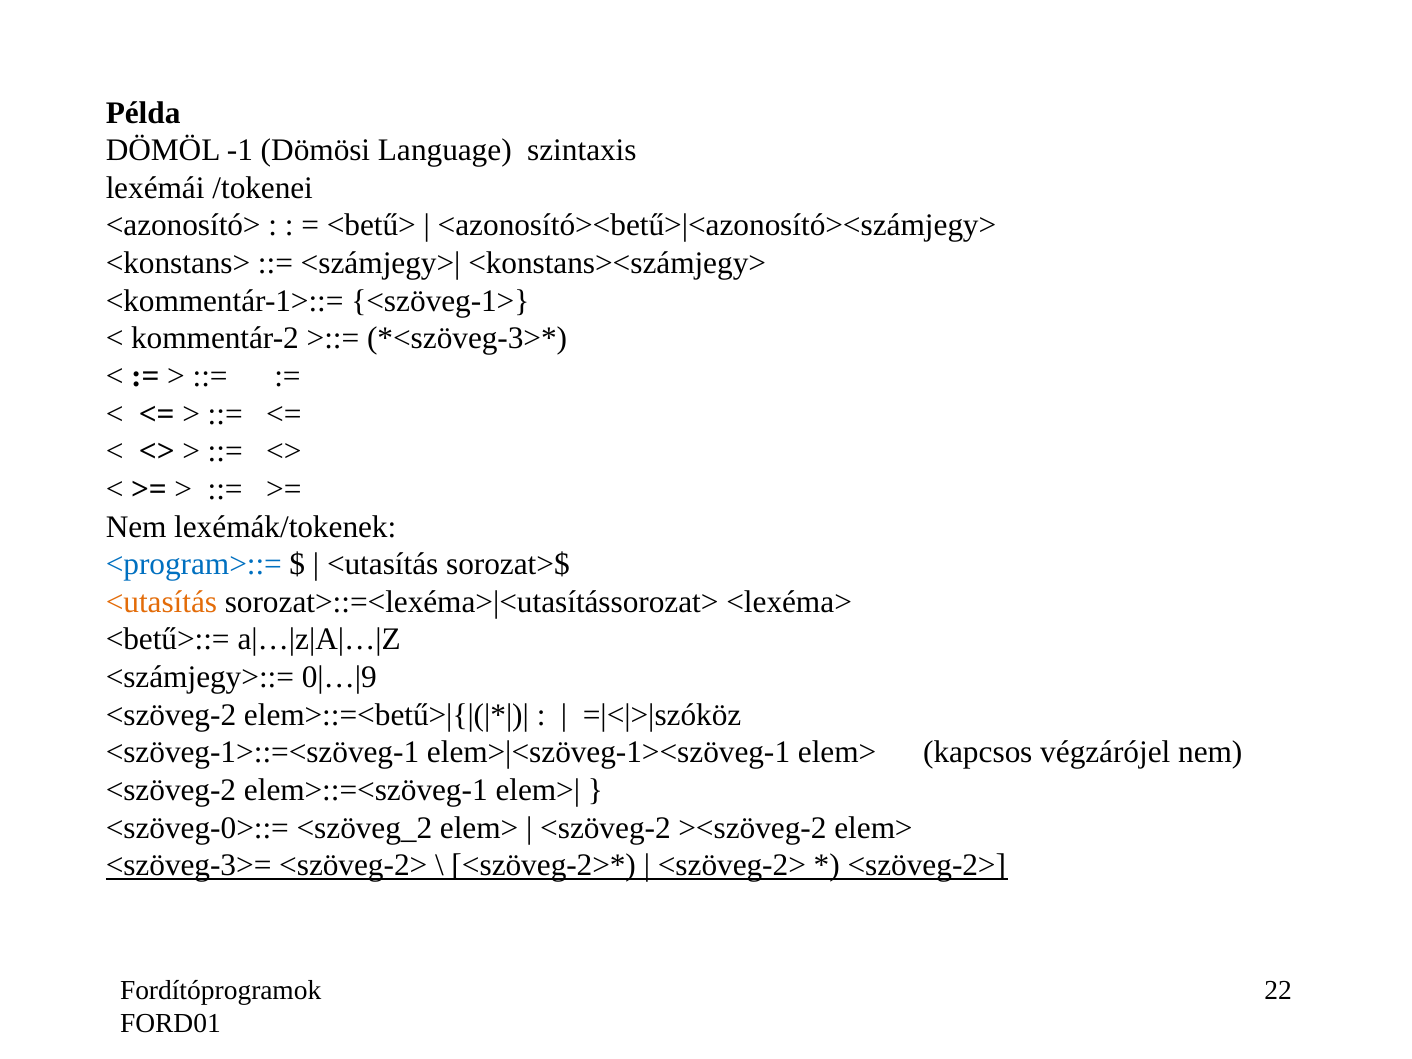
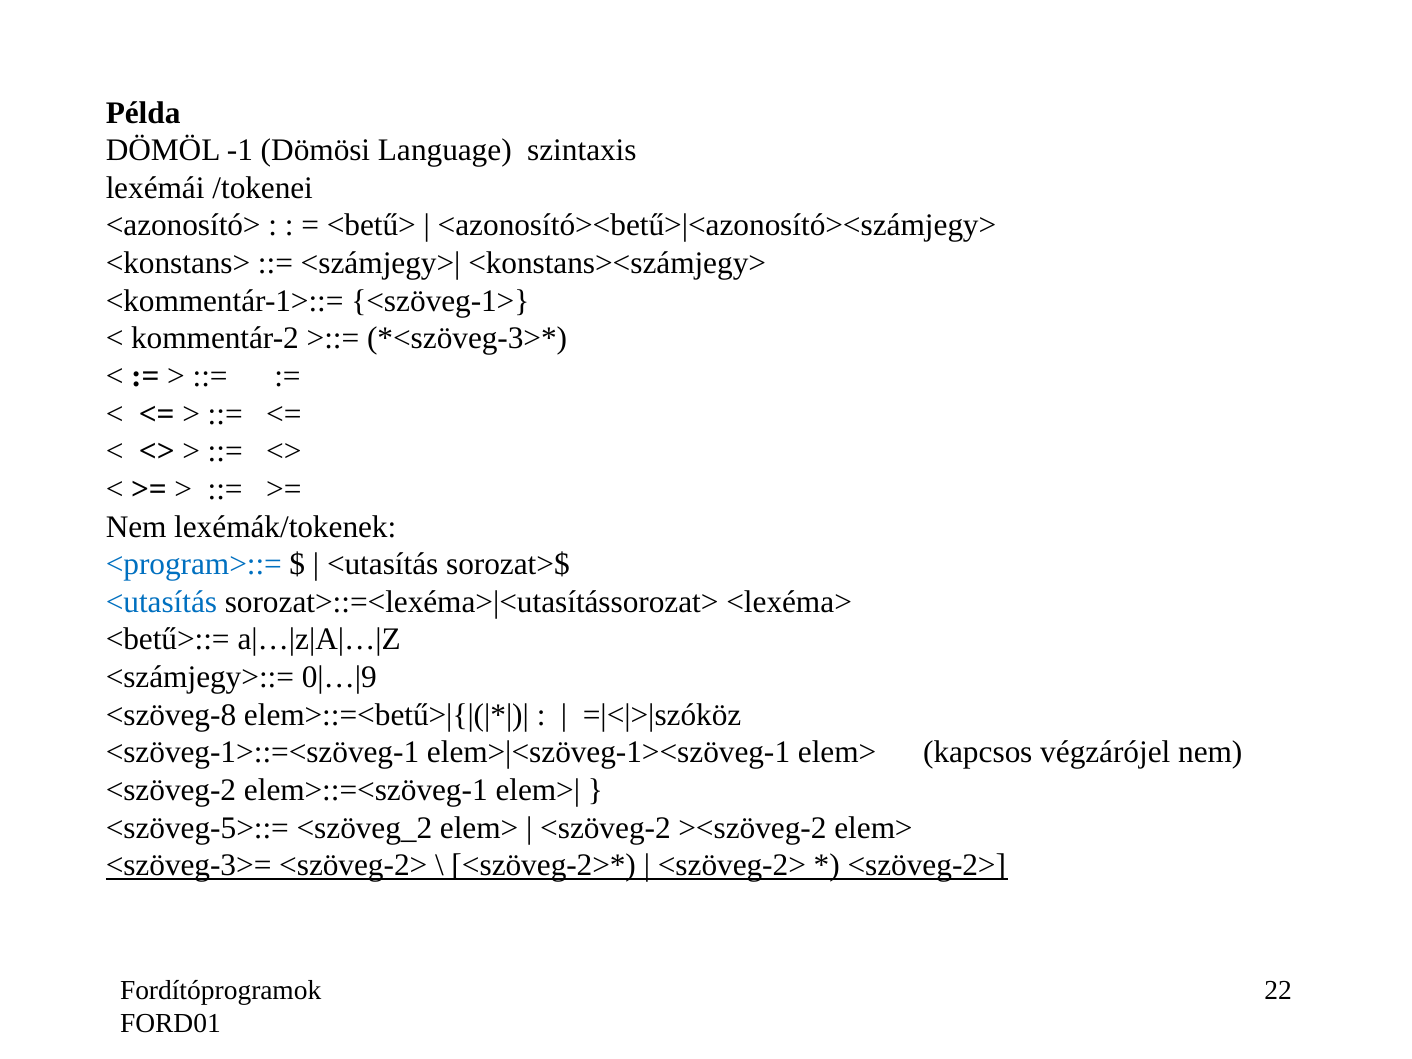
<utasítás at (161, 602) colour: orange -> blue
<szöveg-2 at (171, 715): <szöveg-2 -> <szöveg-8
<szöveg-0>::=: <szöveg-0>::= -> <szöveg-5>::=
